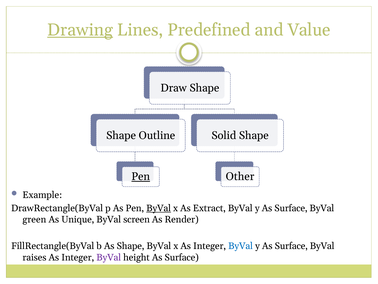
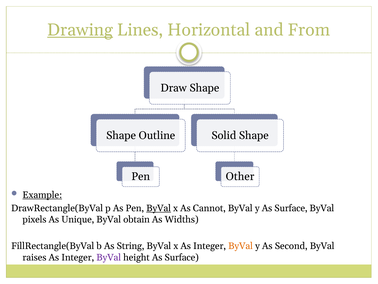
Predefined: Predefined -> Horizontal
Value: Value -> From
Pen at (141, 176) underline: present -> none
Example underline: none -> present
Extract: Extract -> Cannot
green: green -> pixels
screen: screen -> obtain
Render: Render -> Widths
As Shape: Shape -> String
ByVal at (241, 246) colour: blue -> orange
Surface at (291, 246): Surface -> Second
